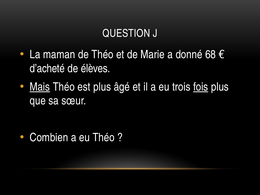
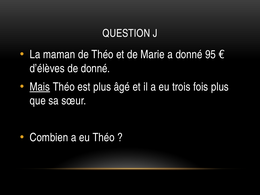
68: 68 -> 95
d’acheté: d’acheté -> d’élèves
de élèves: élèves -> donné
fois underline: present -> none
